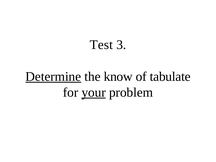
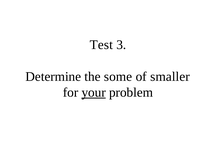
Determine underline: present -> none
know: know -> some
tabulate: tabulate -> smaller
